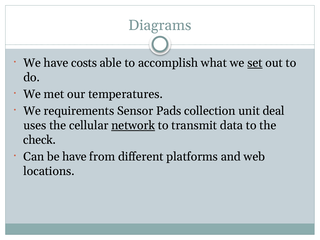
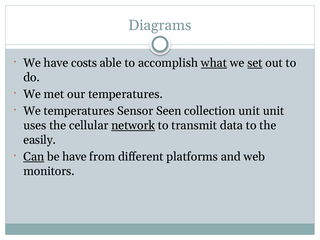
what underline: none -> present
We requirements: requirements -> temperatures
Pads: Pads -> Seen
unit deal: deal -> unit
check: check -> easily
Can underline: none -> present
locations: locations -> monitors
